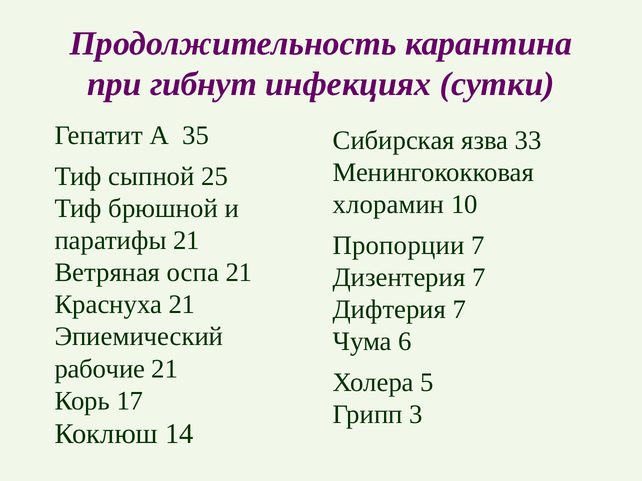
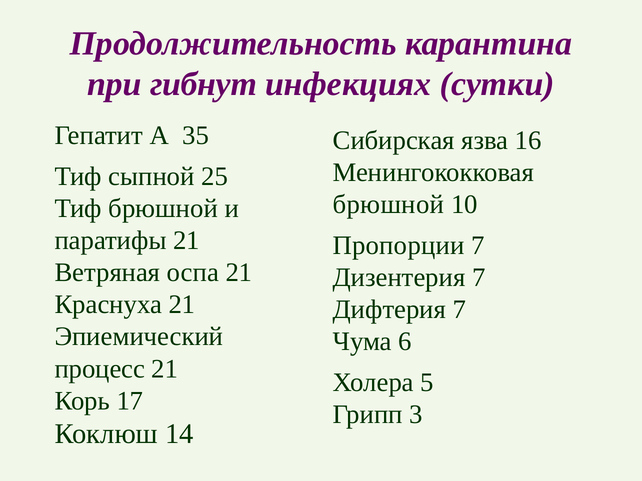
33: 33 -> 16
хлорамин at (389, 205): хлорамин -> брюшной
рабочие: рабочие -> процесс
